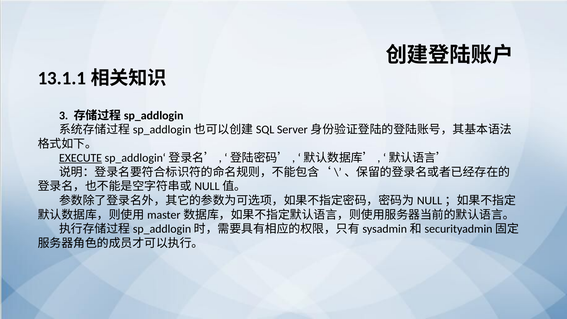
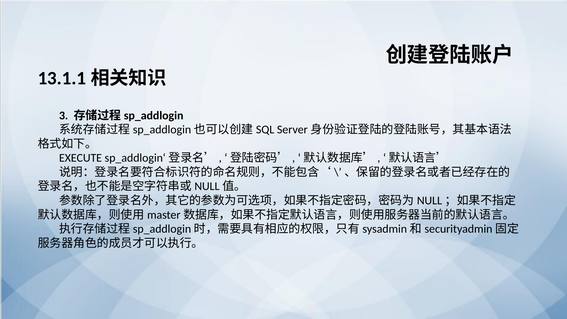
EXECUTE underline: present -> none
